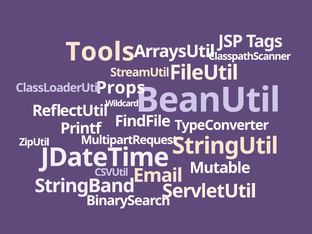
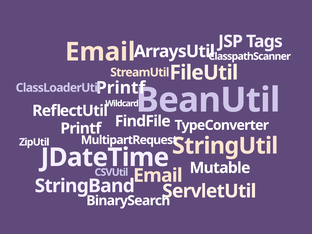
Tools at (100, 52): Tools -> Email
Props at (121, 88): Props -> Printf
